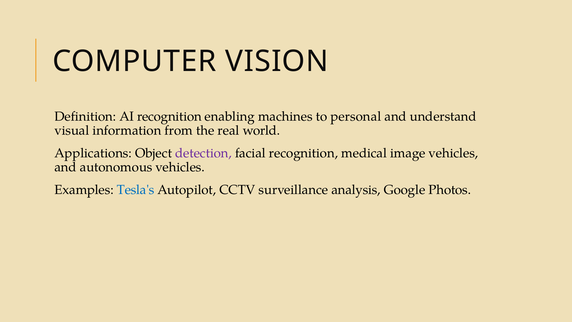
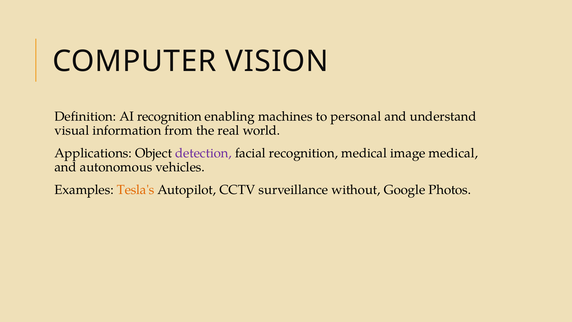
image vehicles: vehicles -> medical
Tesla's colour: blue -> orange
analysis: analysis -> without
